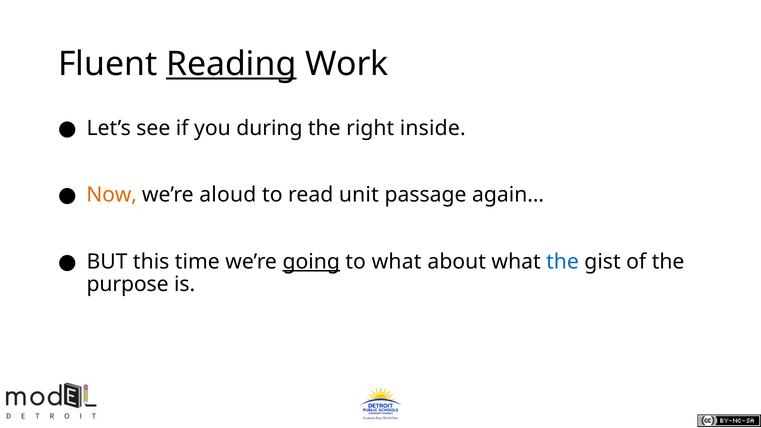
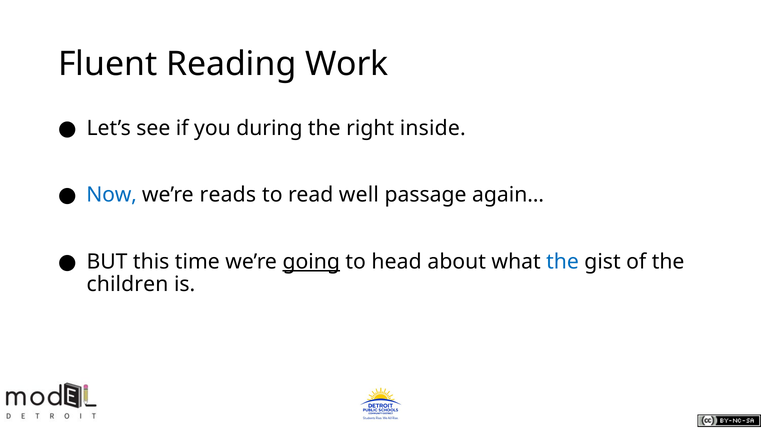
Reading underline: present -> none
Now colour: orange -> blue
aloud: aloud -> reads
unit: unit -> well
to what: what -> head
purpose: purpose -> children
